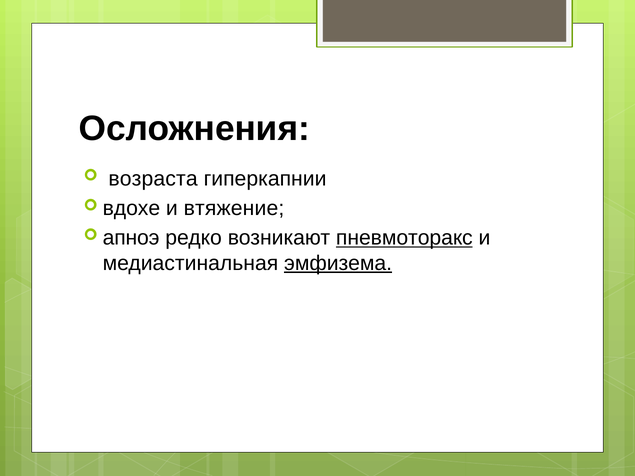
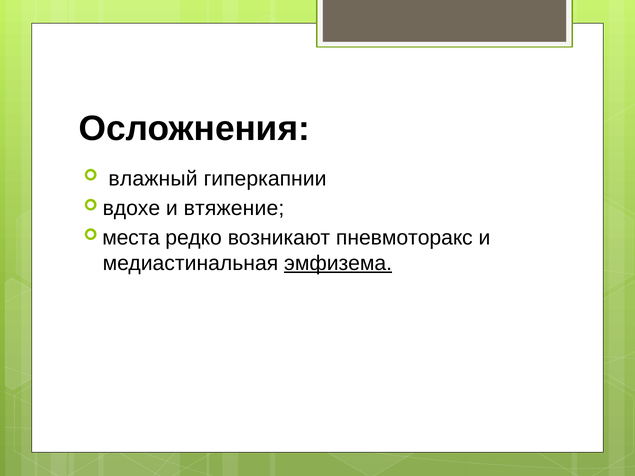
возраста: возраста -> влажный
апноэ: апноэ -> места
пневмоторакс underline: present -> none
